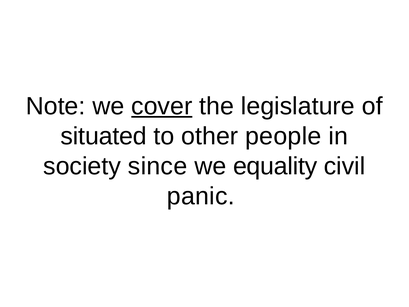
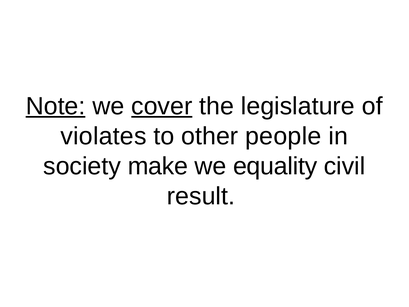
Note underline: none -> present
situated: situated -> violates
since: since -> make
panic: panic -> result
